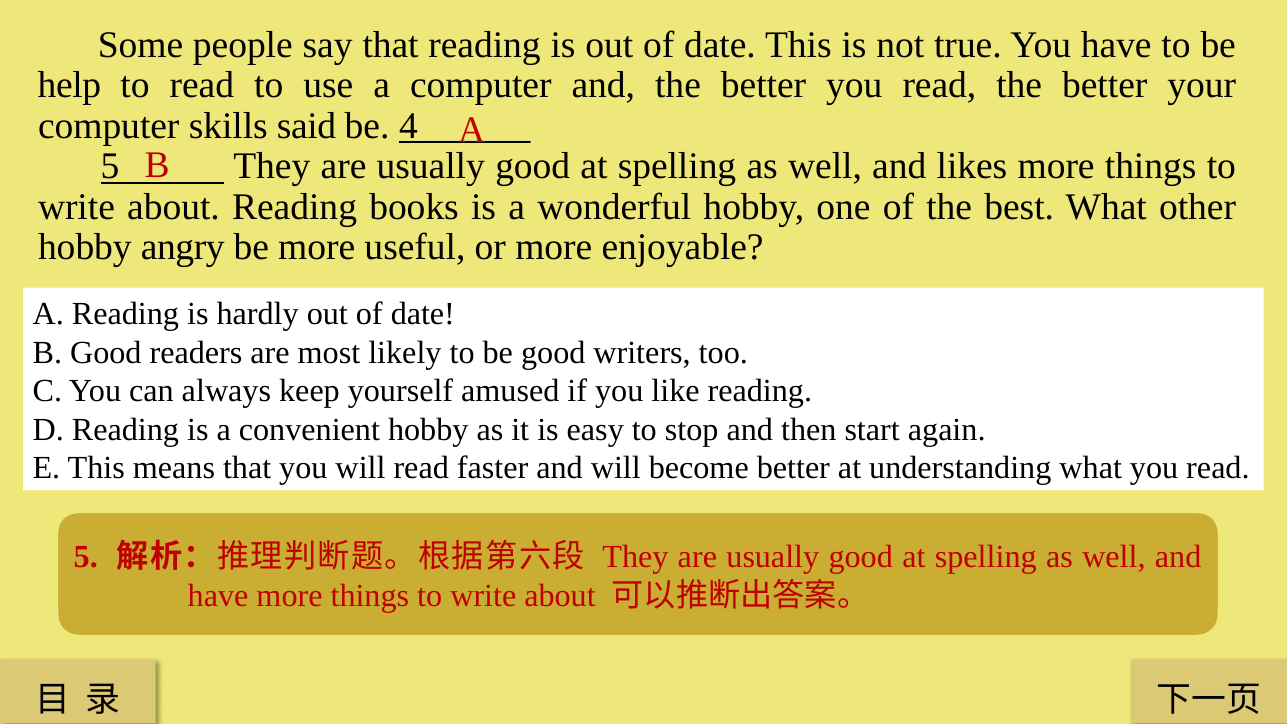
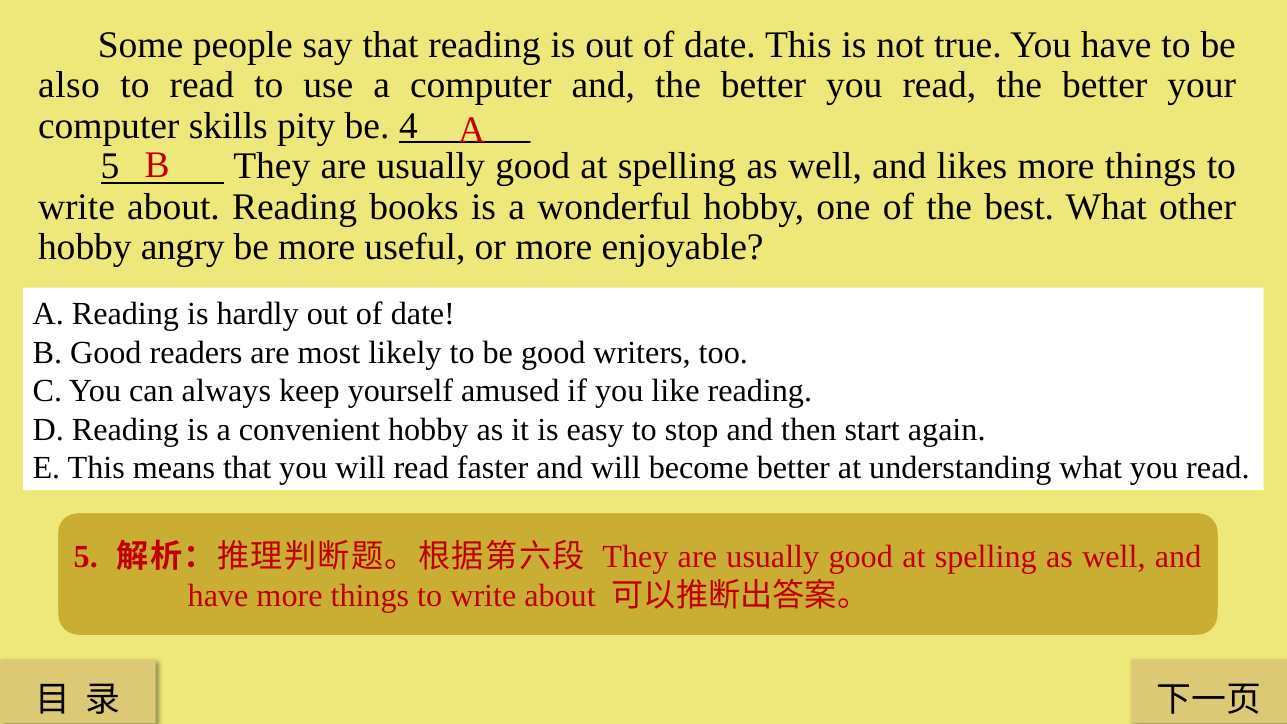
help: help -> also
said: said -> pity
